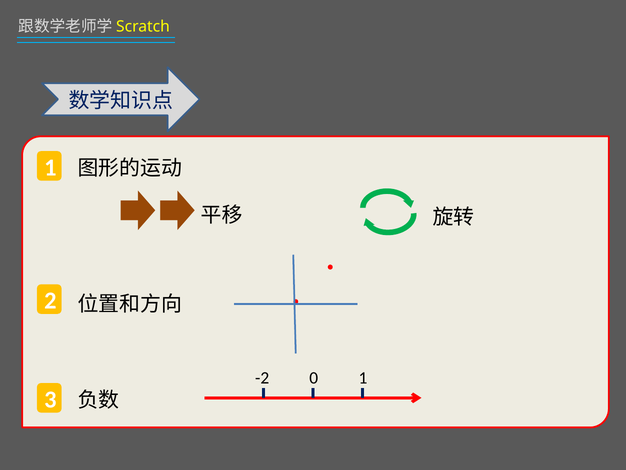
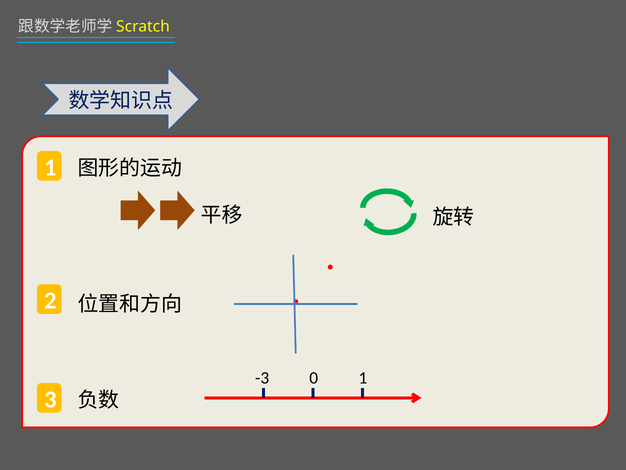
-2: -2 -> -3
